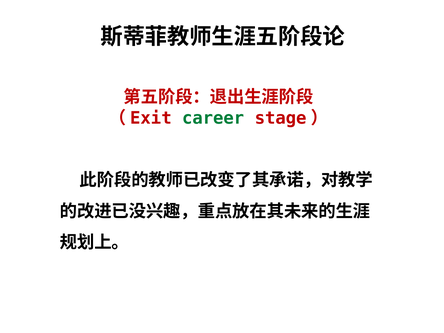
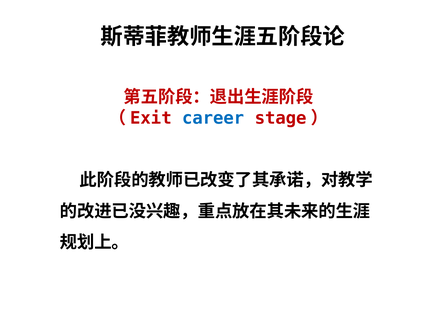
career colour: green -> blue
